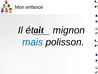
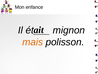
mais colour: blue -> orange
